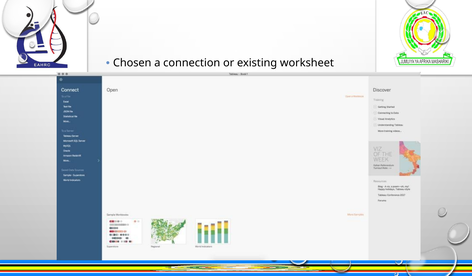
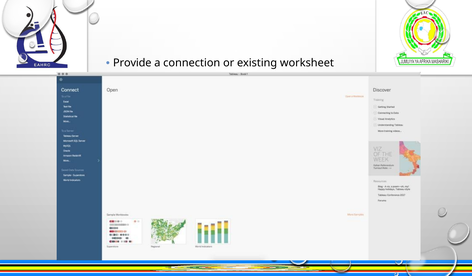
Chosen: Chosen -> Provide
